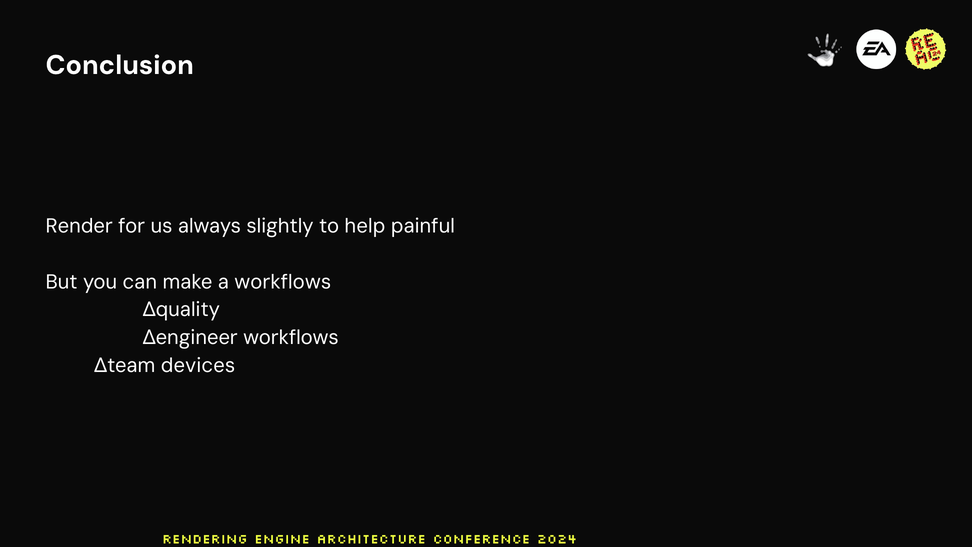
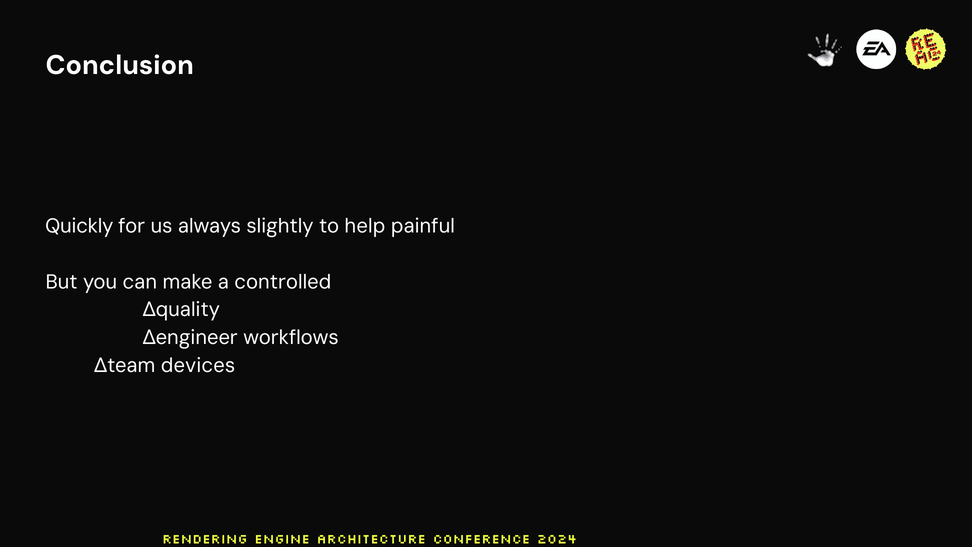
Render: Render -> Quickly
a workflows: workflows -> controlled
